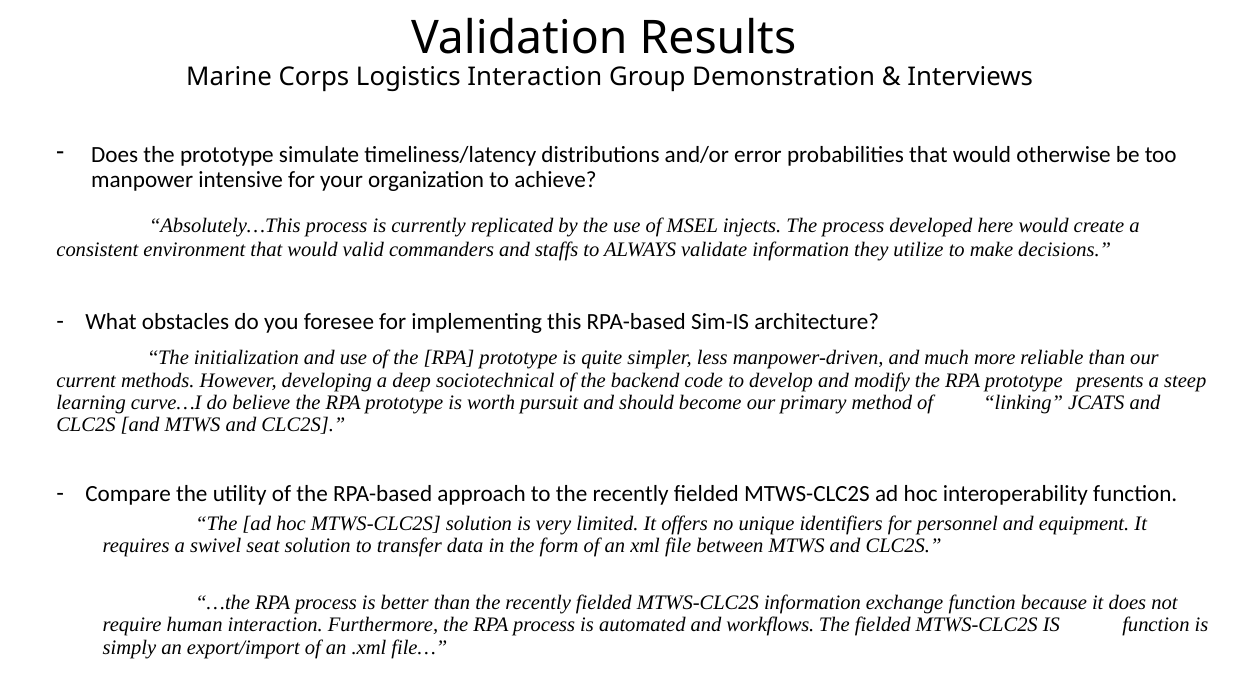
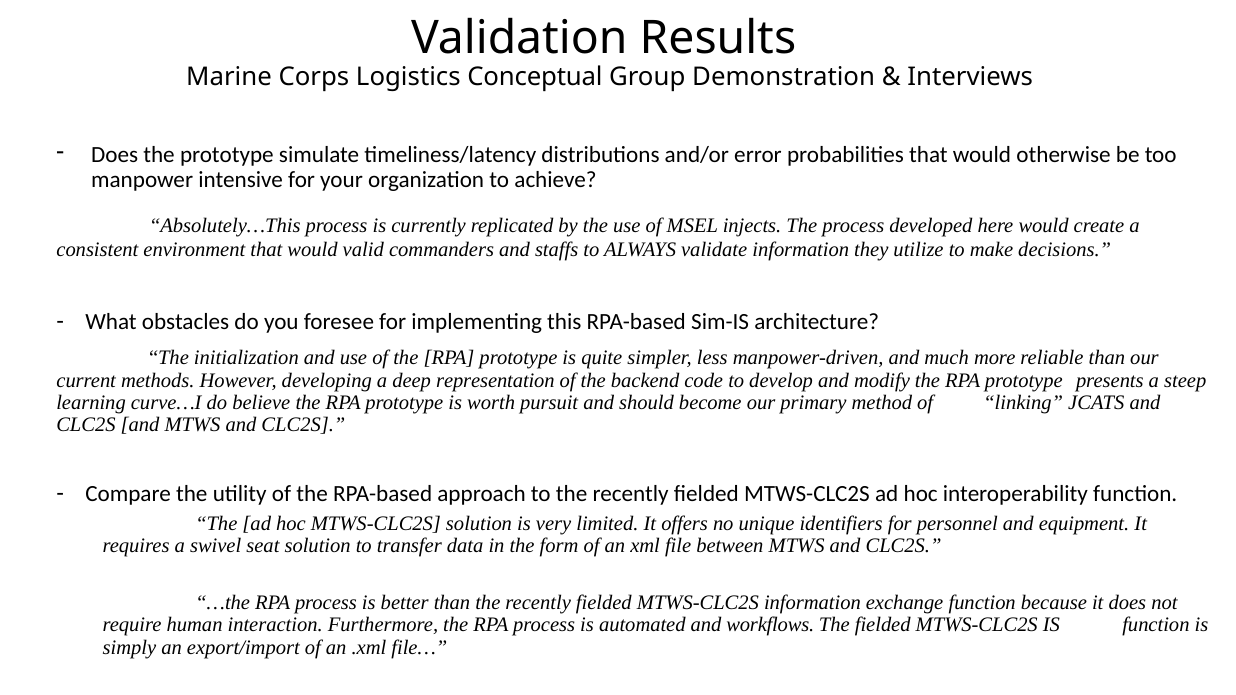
Logistics Interaction: Interaction -> Conceptual
sociotechnical: sociotechnical -> representation
